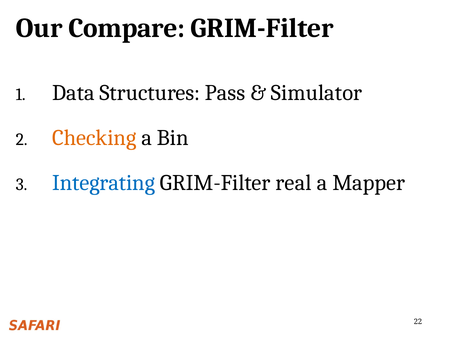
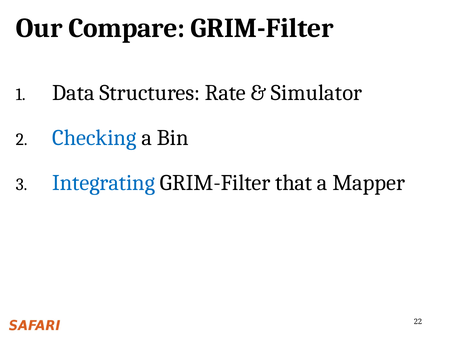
Pass: Pass -> Rate
Checking colour: orange -> blue
real: real -> that
